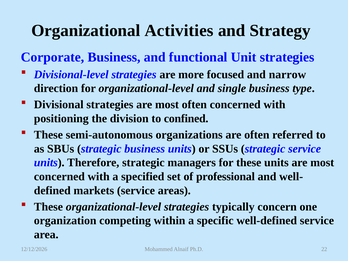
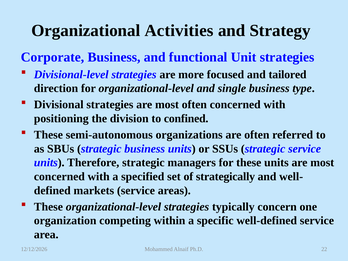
narrow: narrow -> tailored
professional: professional -> strategically
